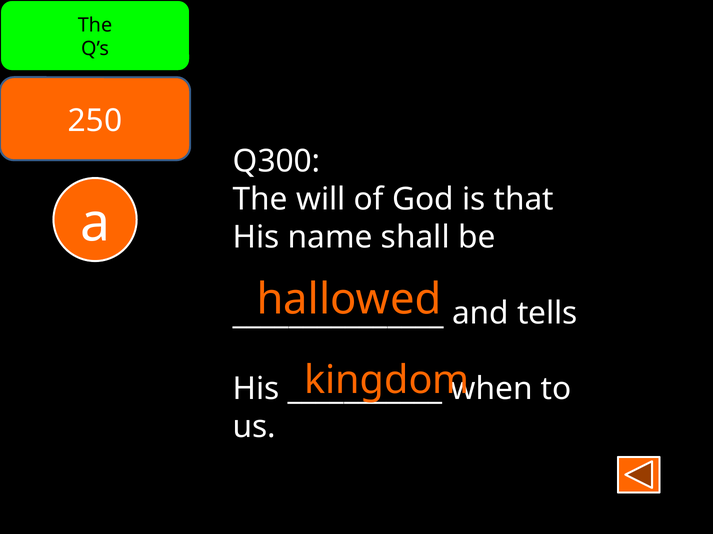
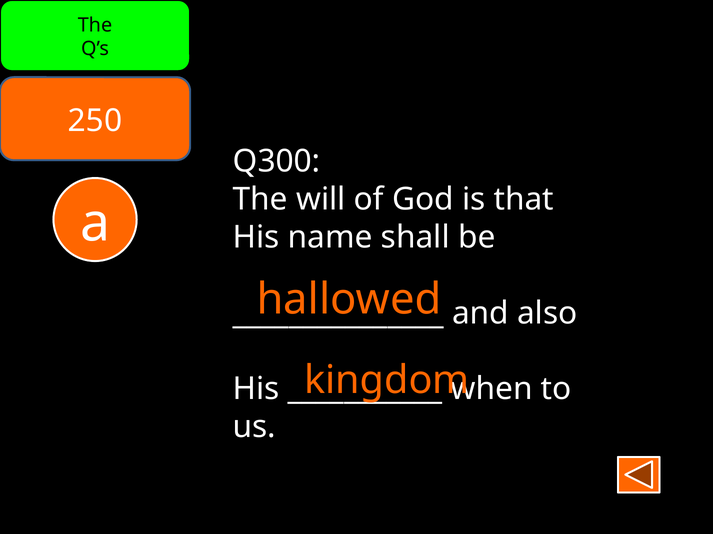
tells: tells -> also
